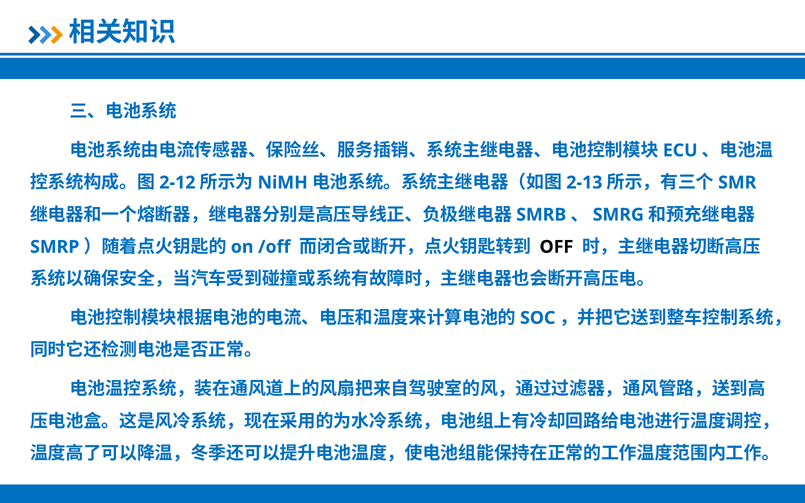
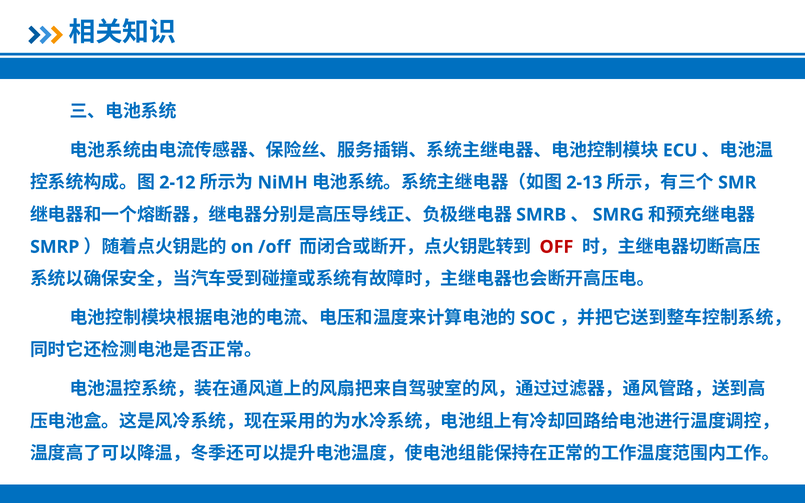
OFF colour: black -> red
